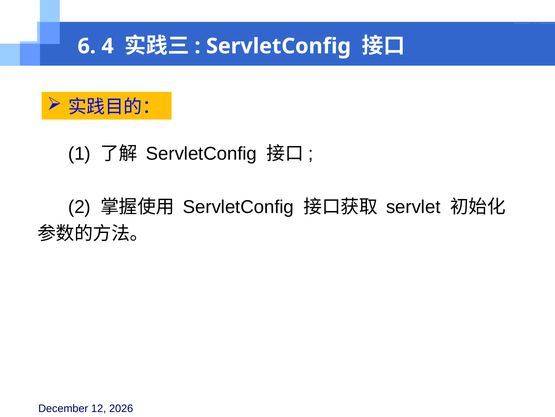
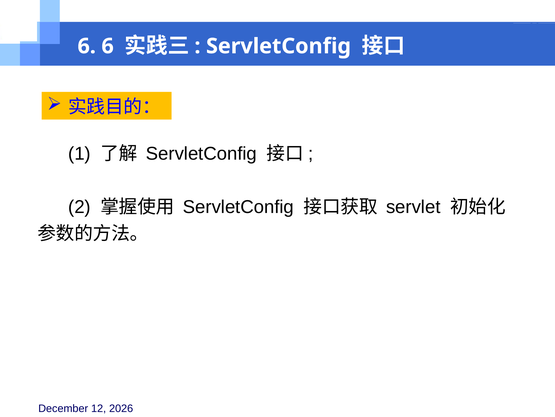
6 4: 4 -> 6
